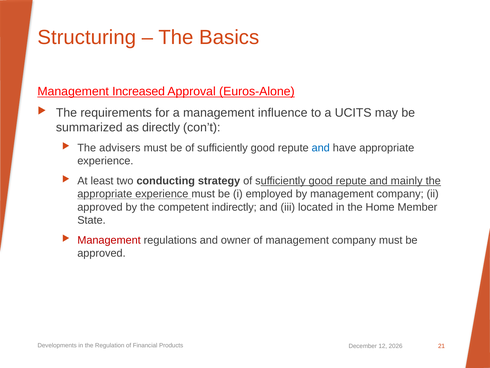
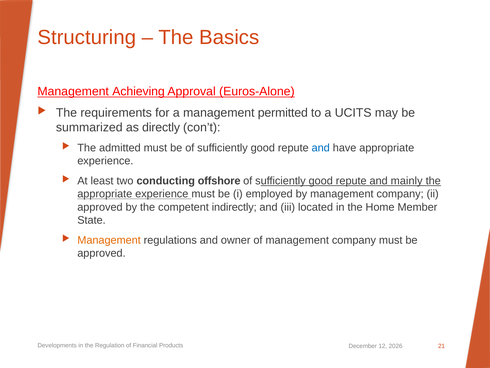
Increased: Increased -> Achieving
influence: influence -> permitted
advisers: advisers -> admitted
strategy: strategy -> offshore
Management at (109, 240) colour: red -> orange
